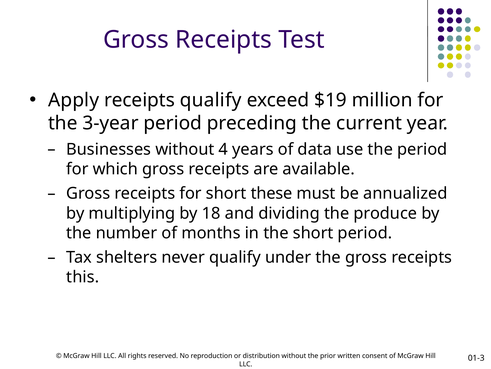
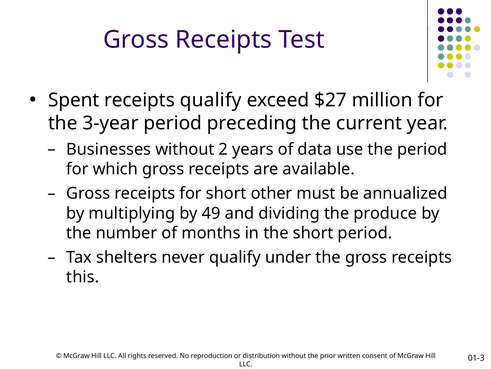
Apply: Apply -> Spent
$19: $19 -> $27
4: 4 -> 2
these: these -> other
18: 18 -> 49
